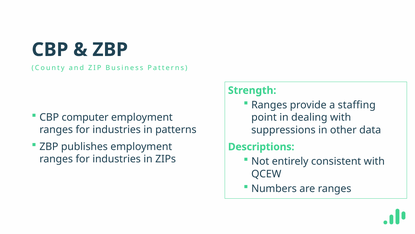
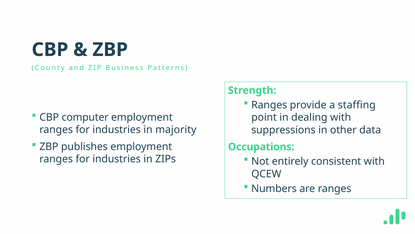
in patterns: patterns -> majority
Descriptions: Descriptions -> Occupations
